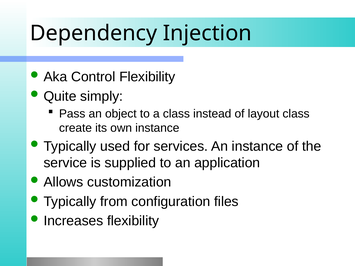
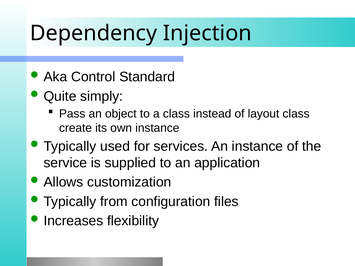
Control Flexibility: Flexibility -> Standard
